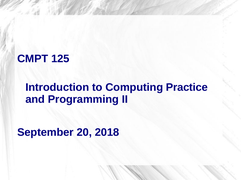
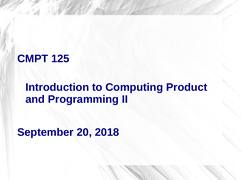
Practice: Practice -> Product
